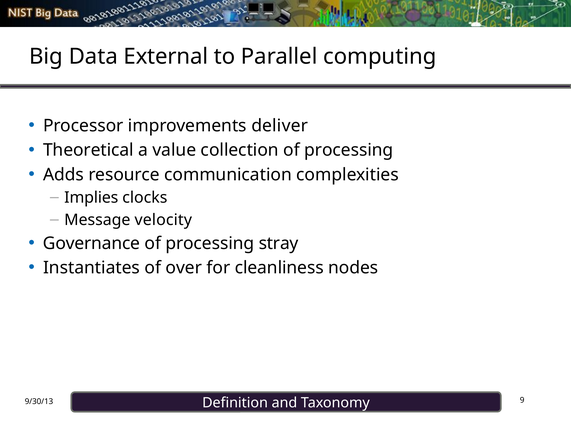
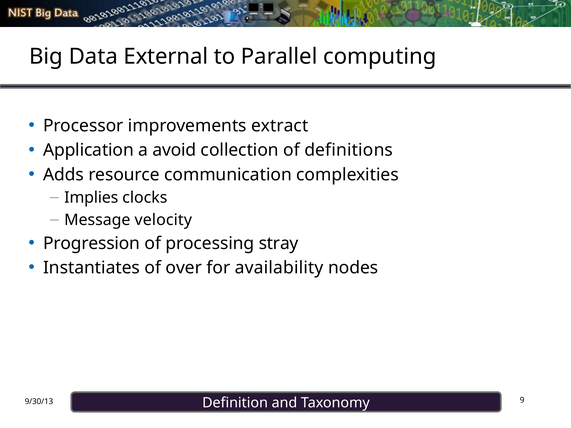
deliver: deliver -> extract
Theoretical: Theoretical -> Application
value: value -> avoid
collection of processing: processing -> definitions
Governance: Governance -> Progression
cleanliness: cleanliness -> availability
